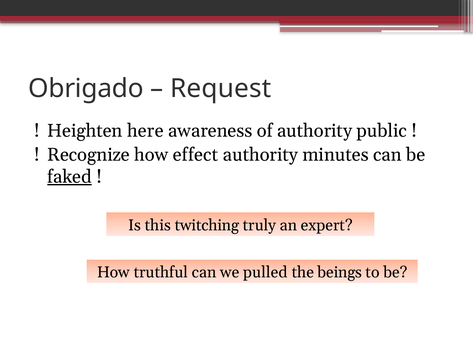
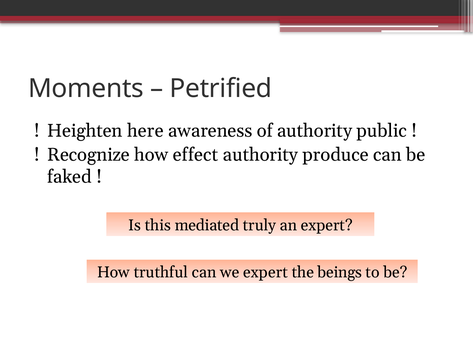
Obrigado: Obrigado -> Moments
Request: Request -> Petrified
minutes: minutes -> produce
faked underline: present -> none
twitching: twitching -> mediated
we pulled: pulled -> expert
